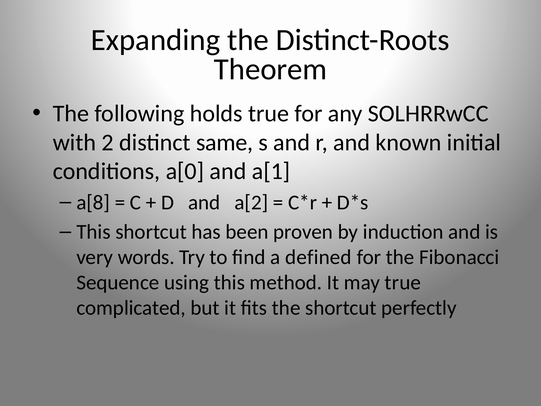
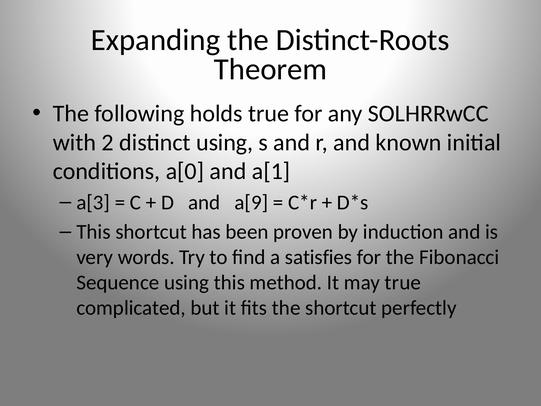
distinct same: same -> using
a[8: a[8 -> a[3
a[2: a[2 -> a[9
defined: defined -> satisfies
